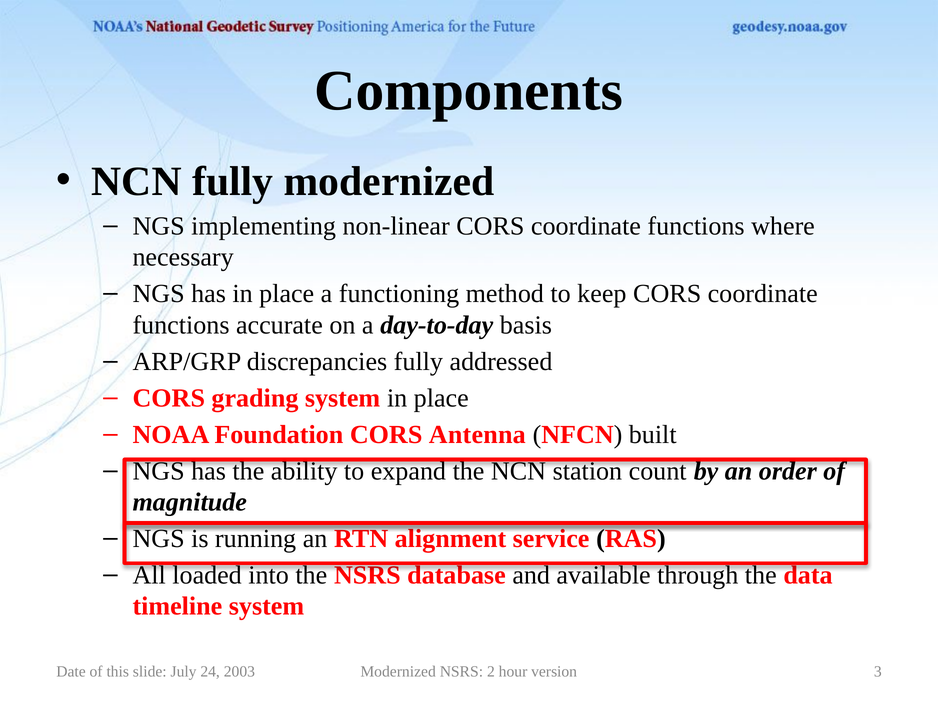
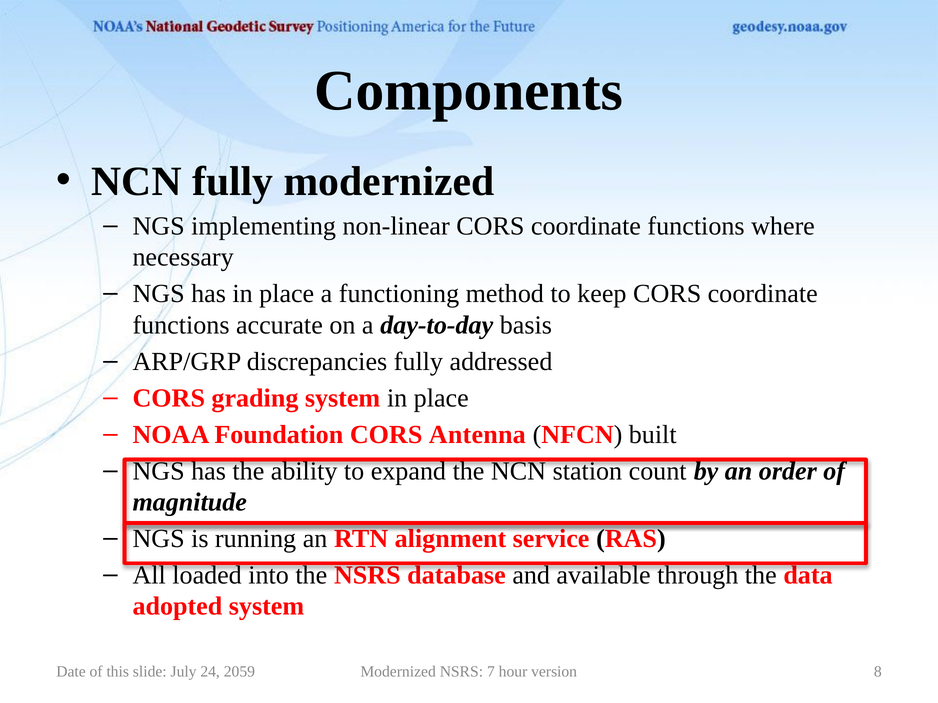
timeline: timeline -> adopted
2003: 2003 -> 2059
2: 2 -> 7
3: 3 -> 8
